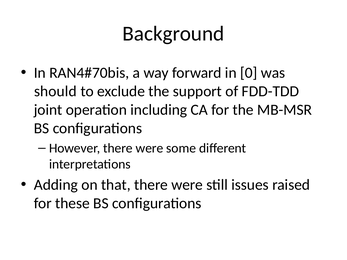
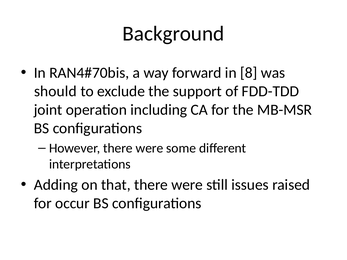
0: 0 -> 8
these: these -> occur
